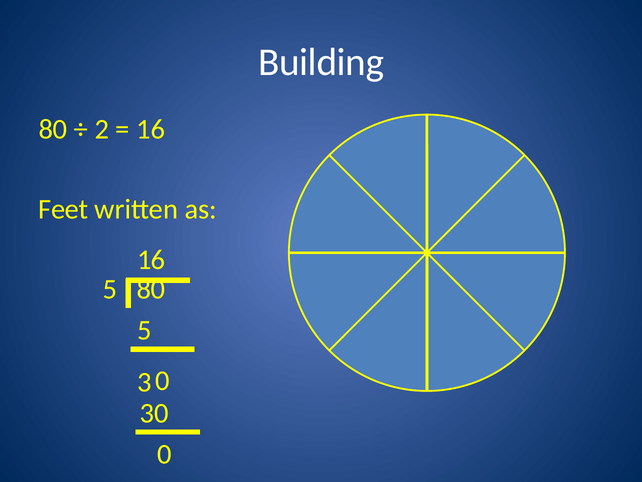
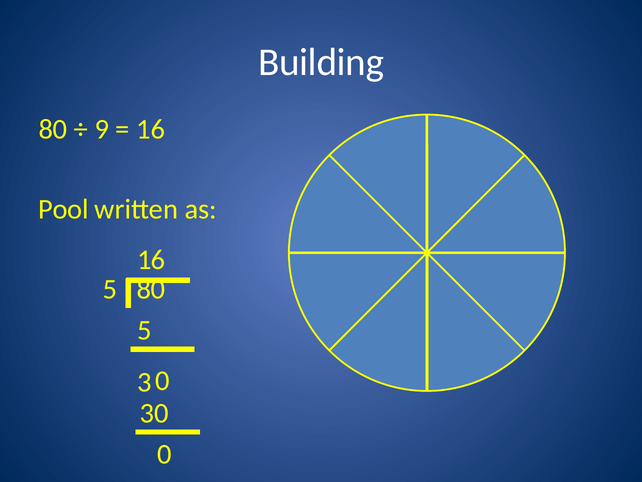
2: 2 -> 9
Feet: Feet -> Pool
